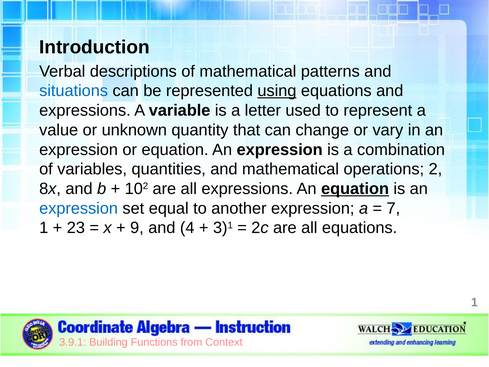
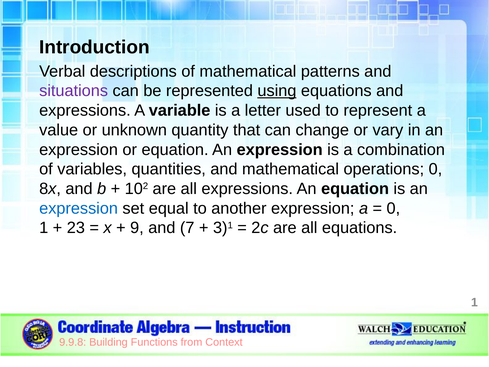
situations colour: blue -> purple
operations 2: 2 -> 0
equation at (355, 189) underline: present -> none
7 at (393, 208): 7 -> 0
4: 4 -> 7
3.9.1: 3.9.1 -> 9.9.8
